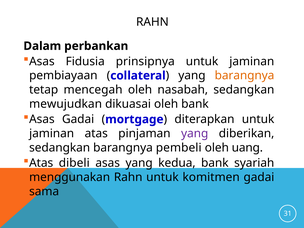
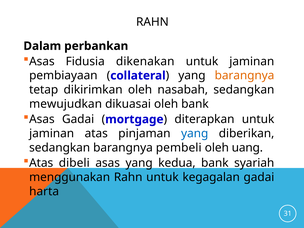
prinsipnya: prinsipnya -> dikenakan
mencegah: mencegah -> dikirimkan
yang at (195, 133) colour: purple -> blue
komitmen: komitmen -> kegagalan
sama: sama -> harta
